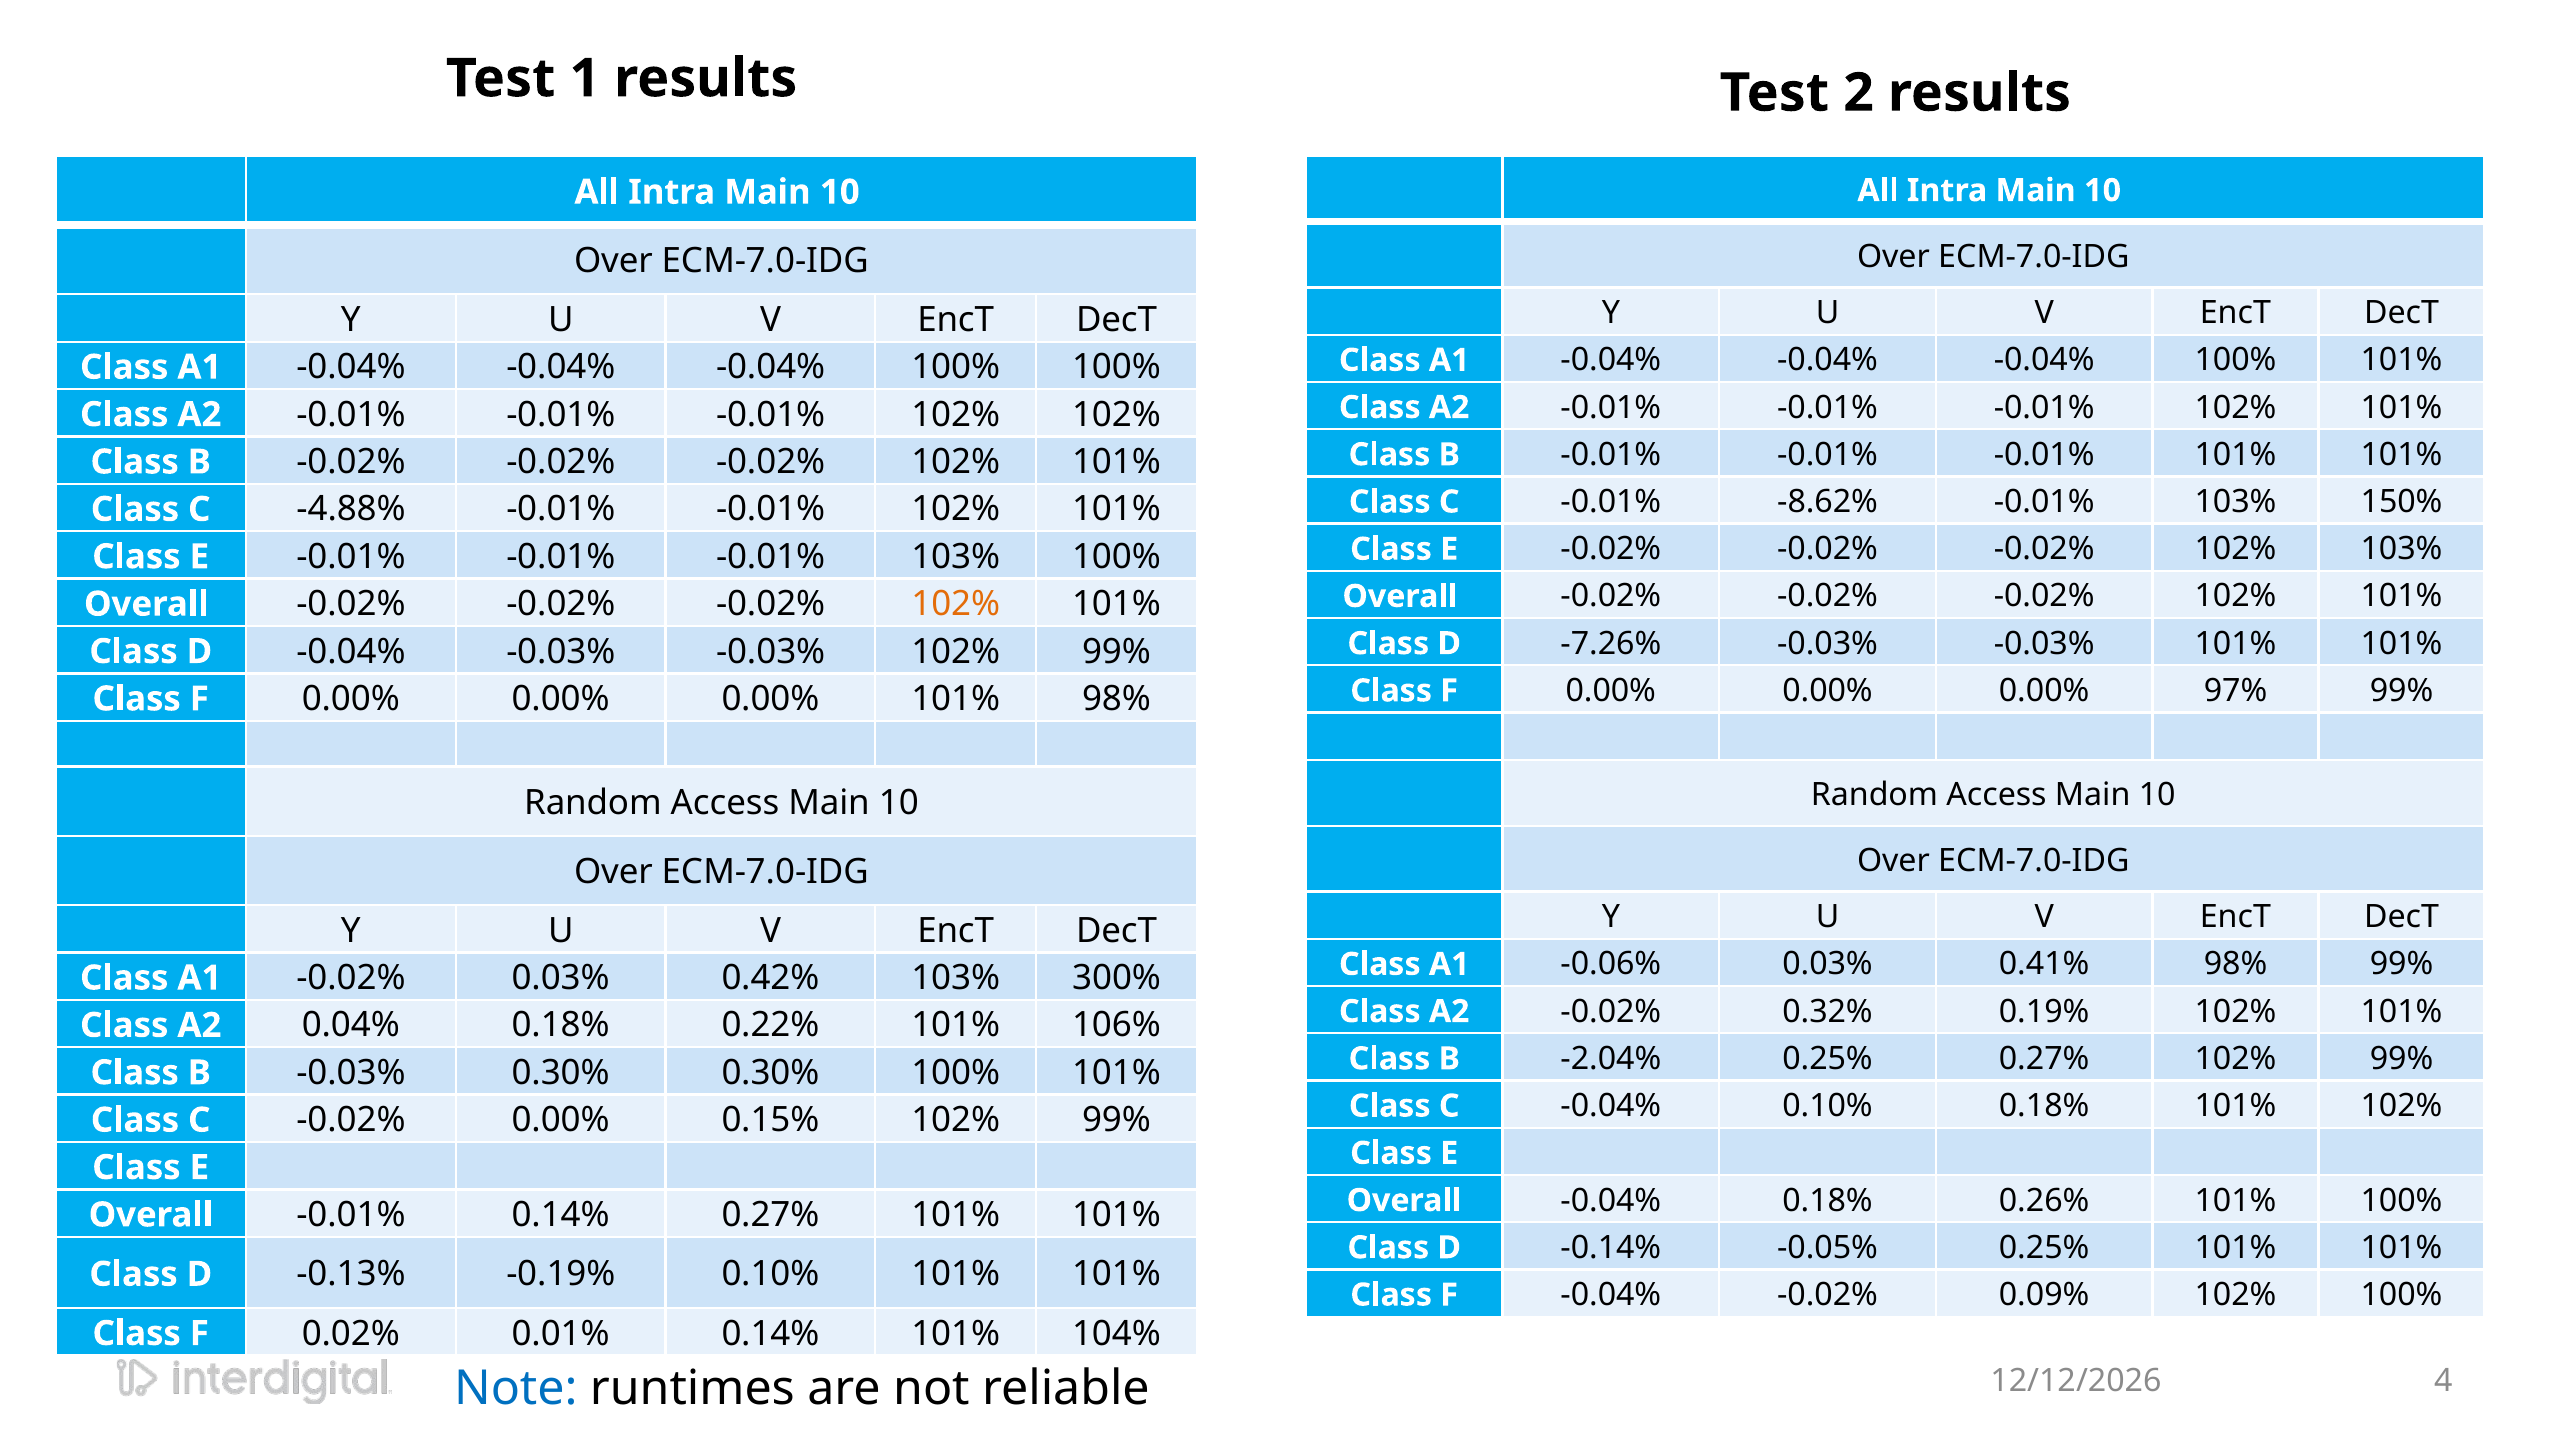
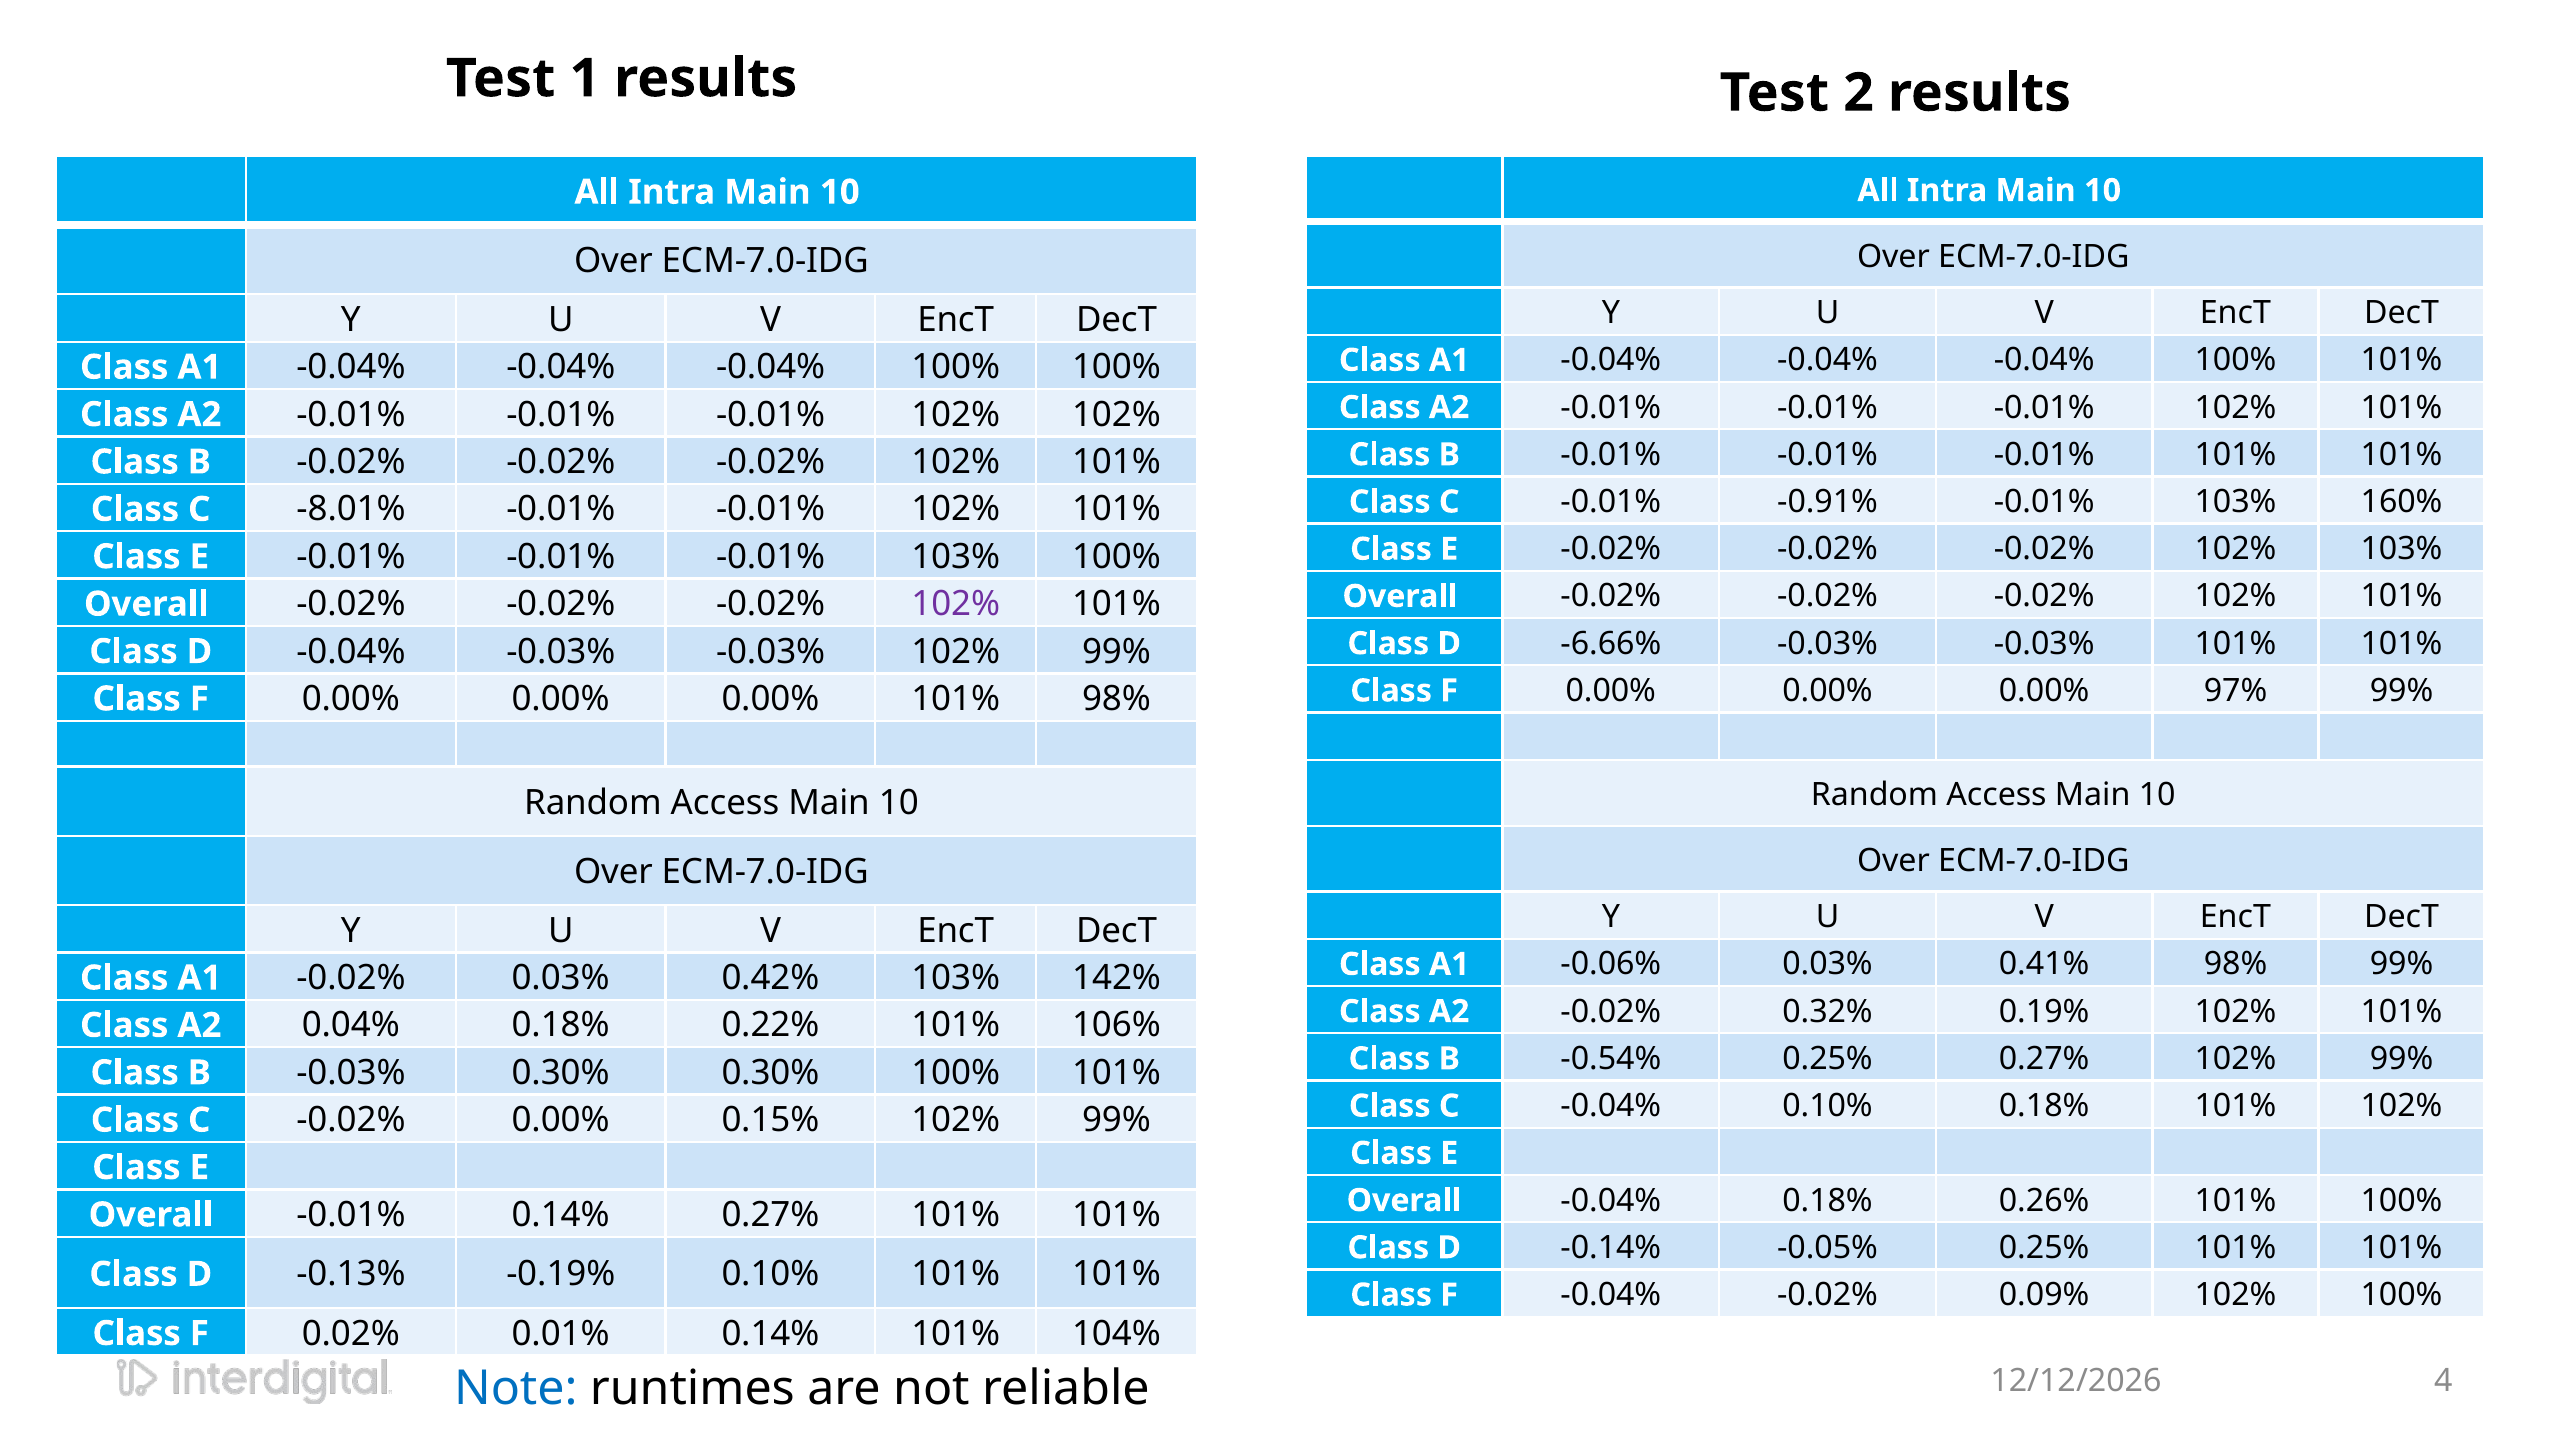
-8.62%: -8.62% -> -0.91%
150%: 150% -> 160%
-4.88%: -4.88% -> -8.01%
102% at (956, 604) colour: orange -> purple
-7.26%: -7.26% -> -6.66%
300%: 300% -> 142%
-2.04%: -2.04% -> -0.54%
